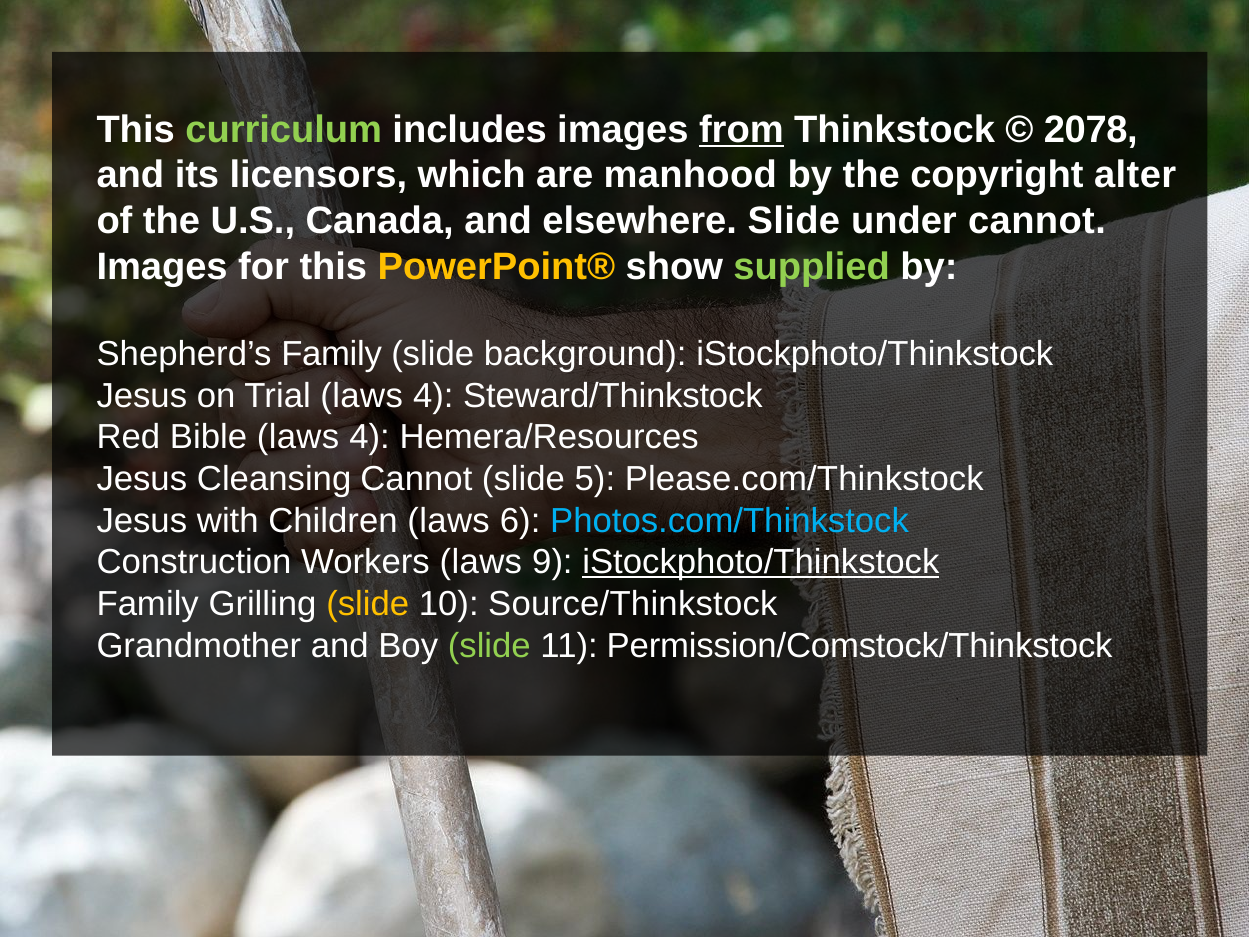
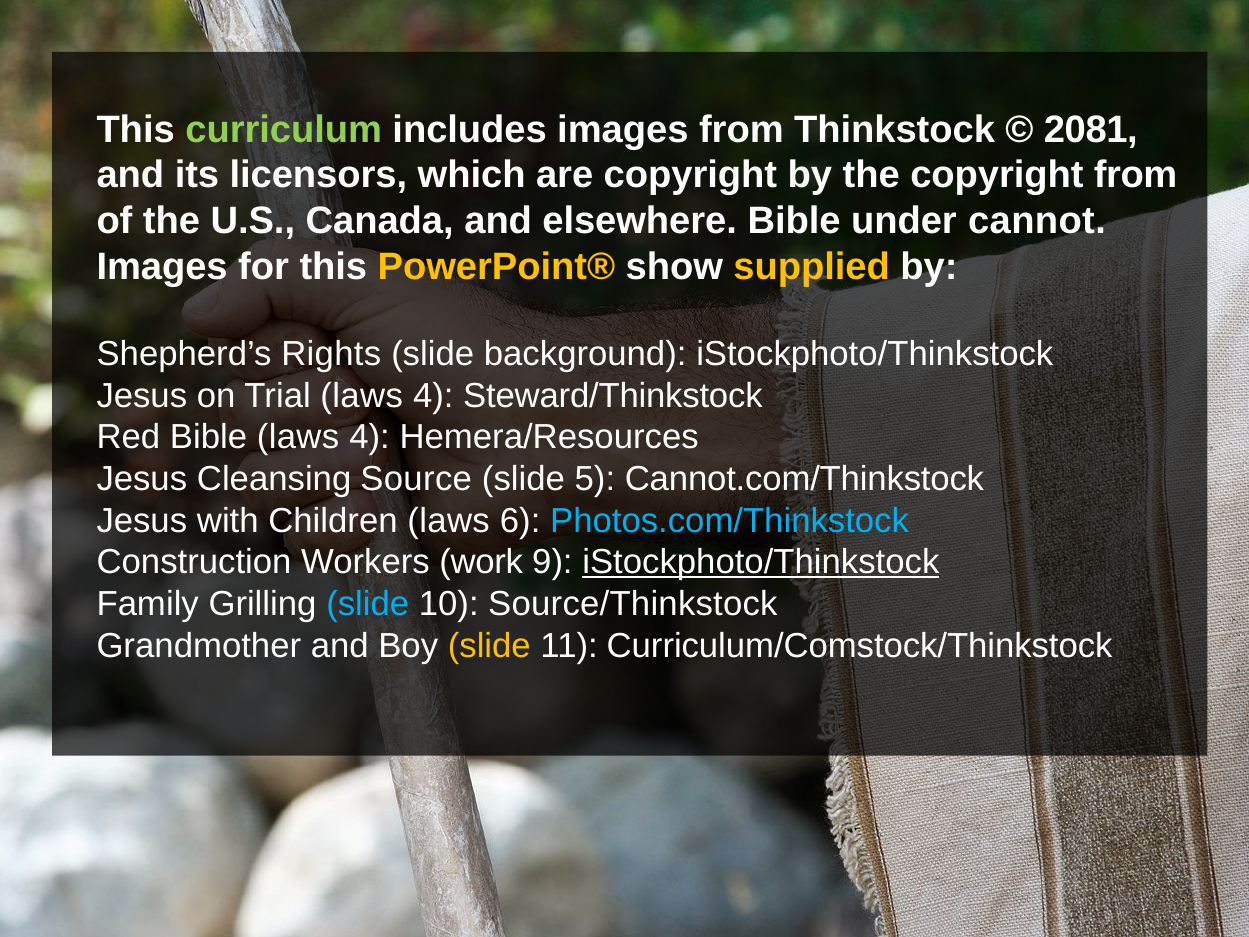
from at (741, 129) underline: present -> none
2078: 2078 -> 2081
are manhood: manhood -> copyright
copyright alter: alter -> from
elsewhere Slide: Slide -> Bible
supplied colour: light green -> yellow
Shepherd’s Family: Family -> Rights
Cleansing Cannot: Cannot -> Source
Please.com/Thinkstock: Please.com/Thinkstock -> Cannot.com/Thinkstock
Workers laws: laws -> work
slide at (368, 604) colour: yellow -> light blue
slide at (489, 646) colour: light green -> yellow
Permission/Comstock/Thinkstock: Permission/Comstock/Thinkstock -> Curriculum/Comstock/Thinkstock
